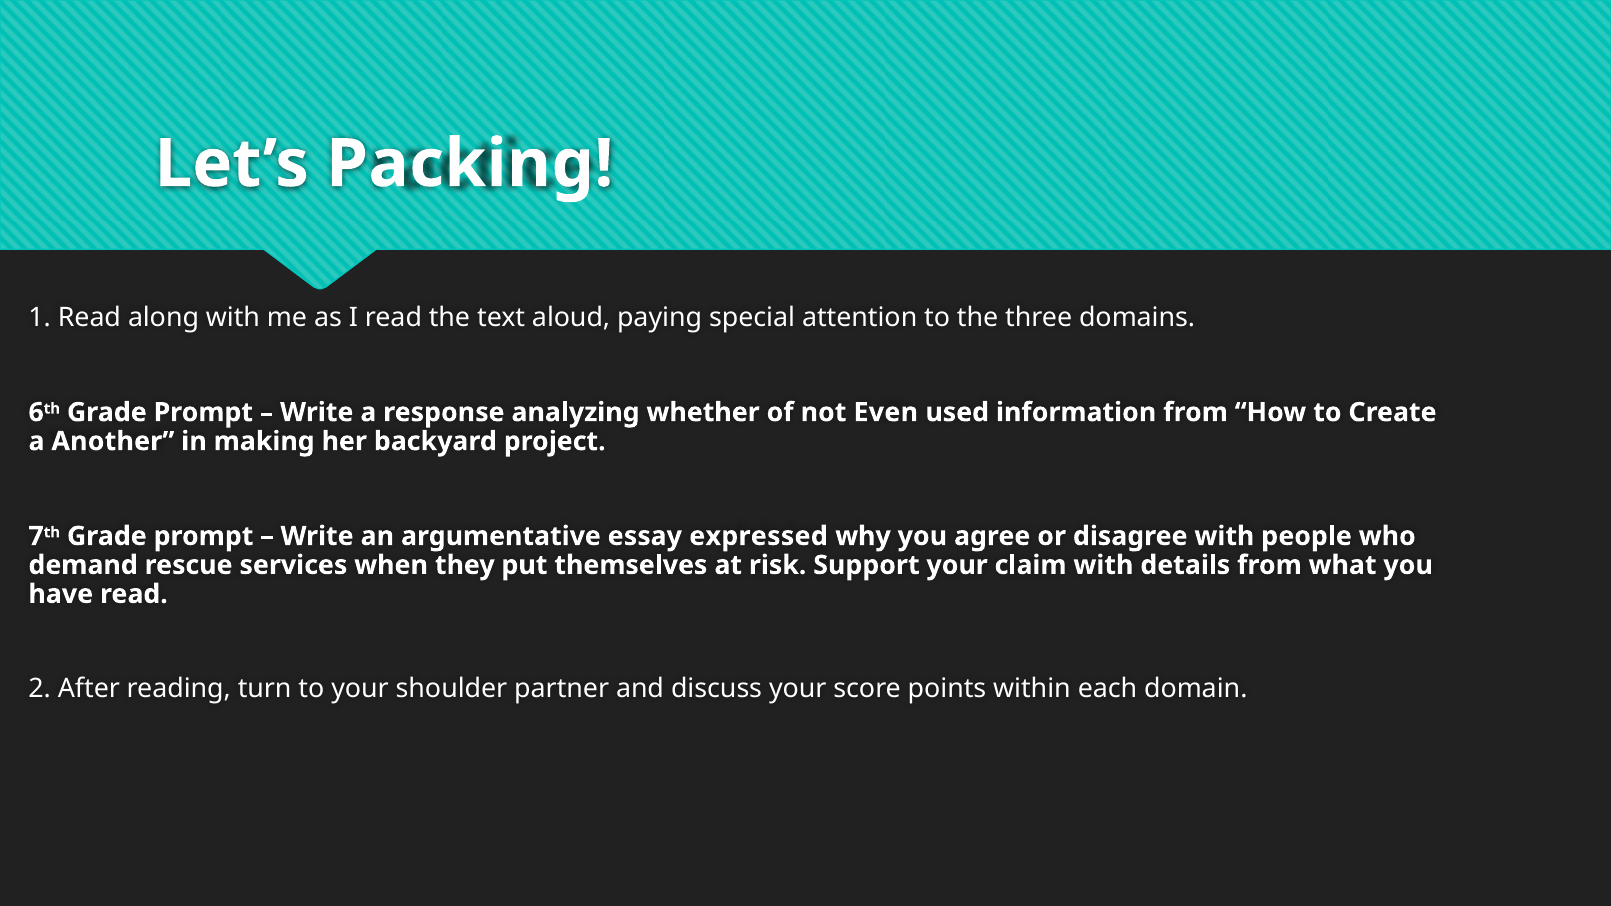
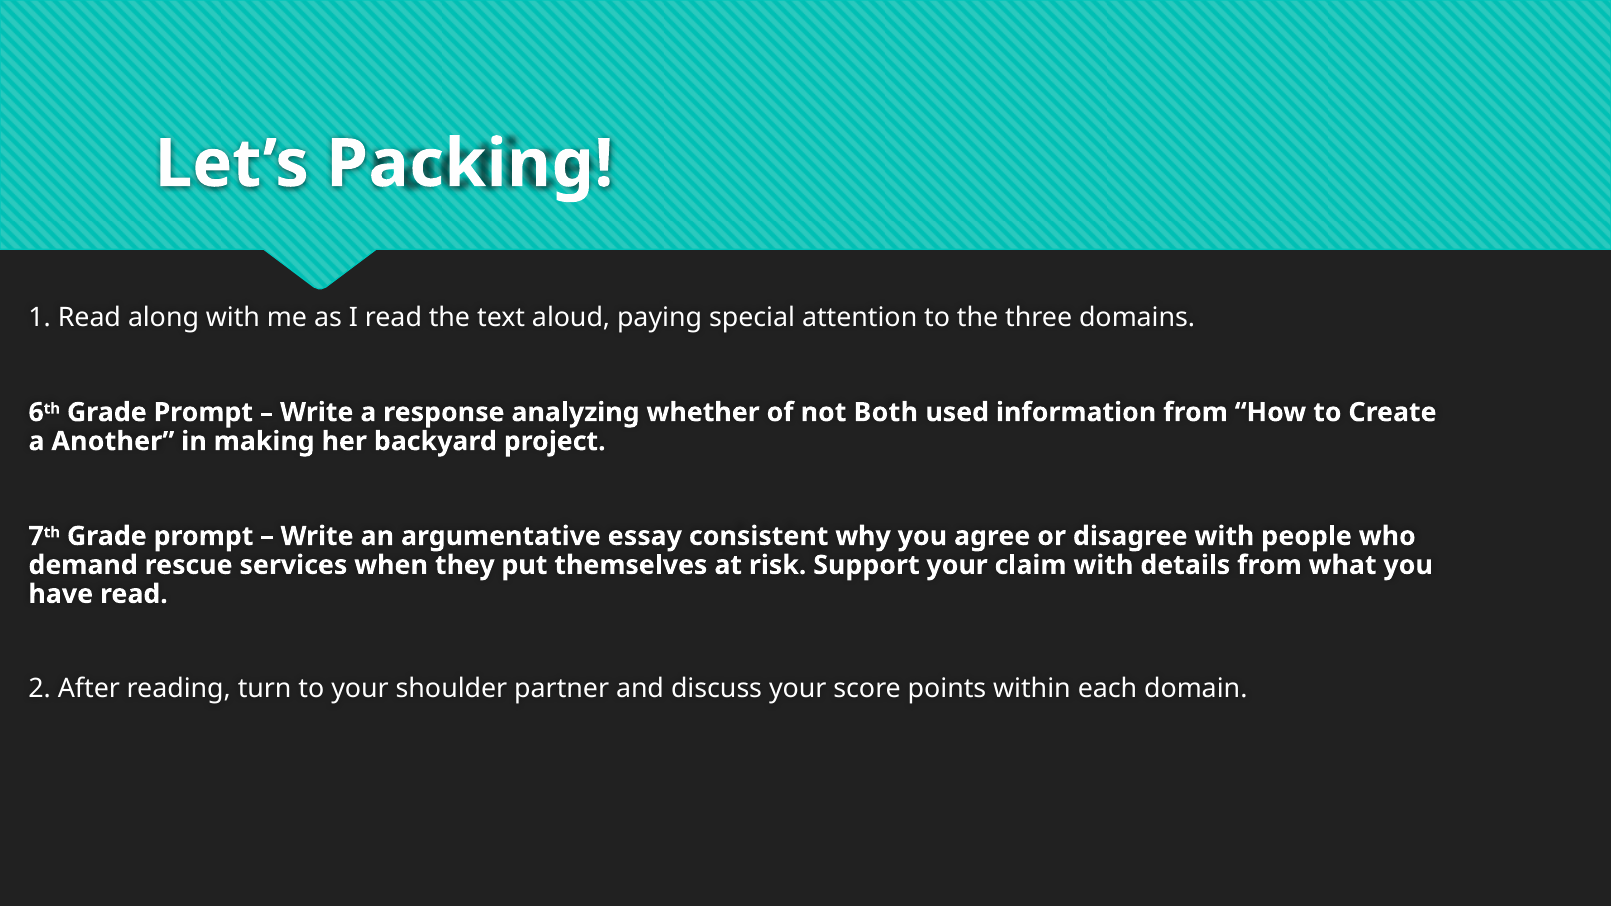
Even: Even -> Both
expressed: expressed -> consistent
